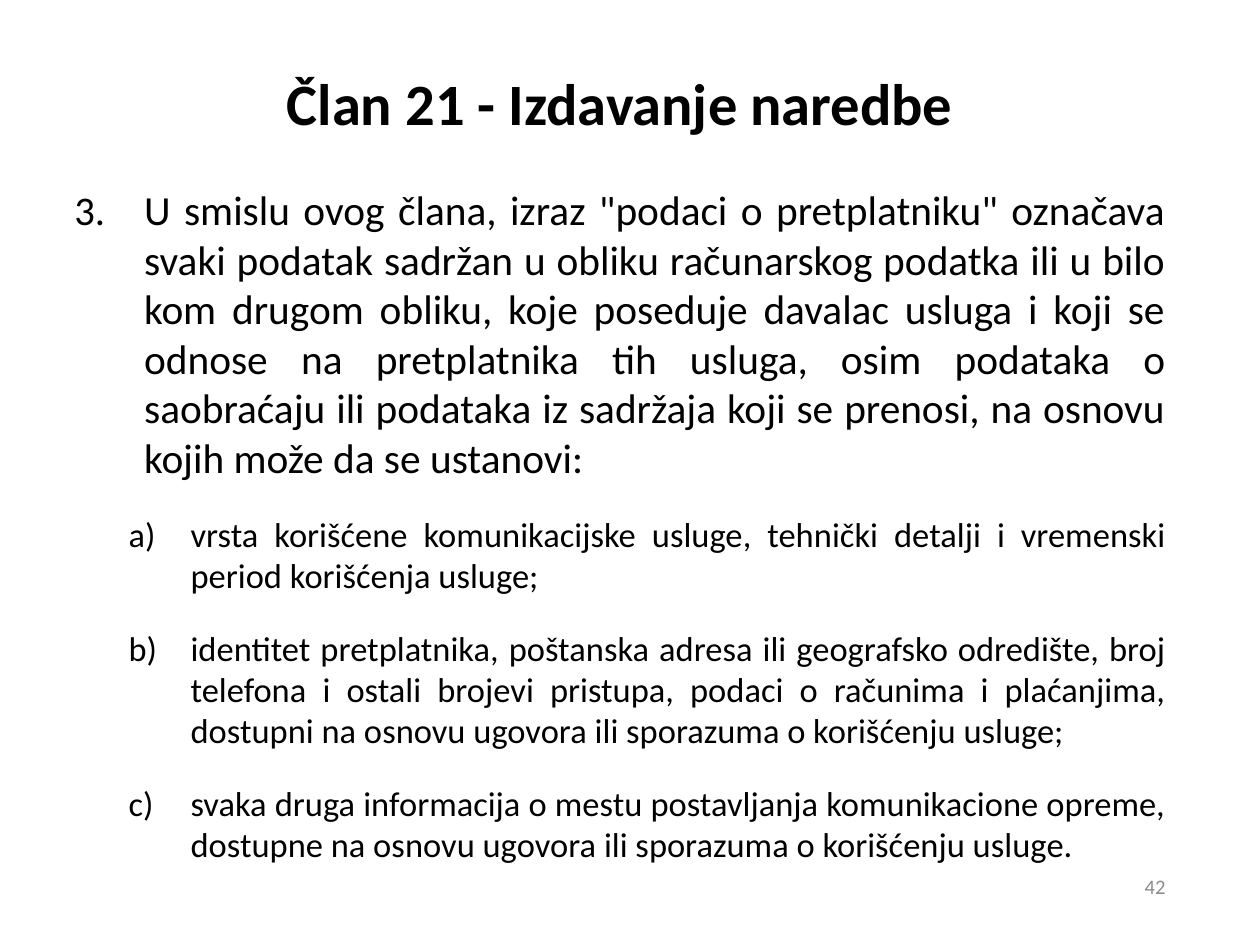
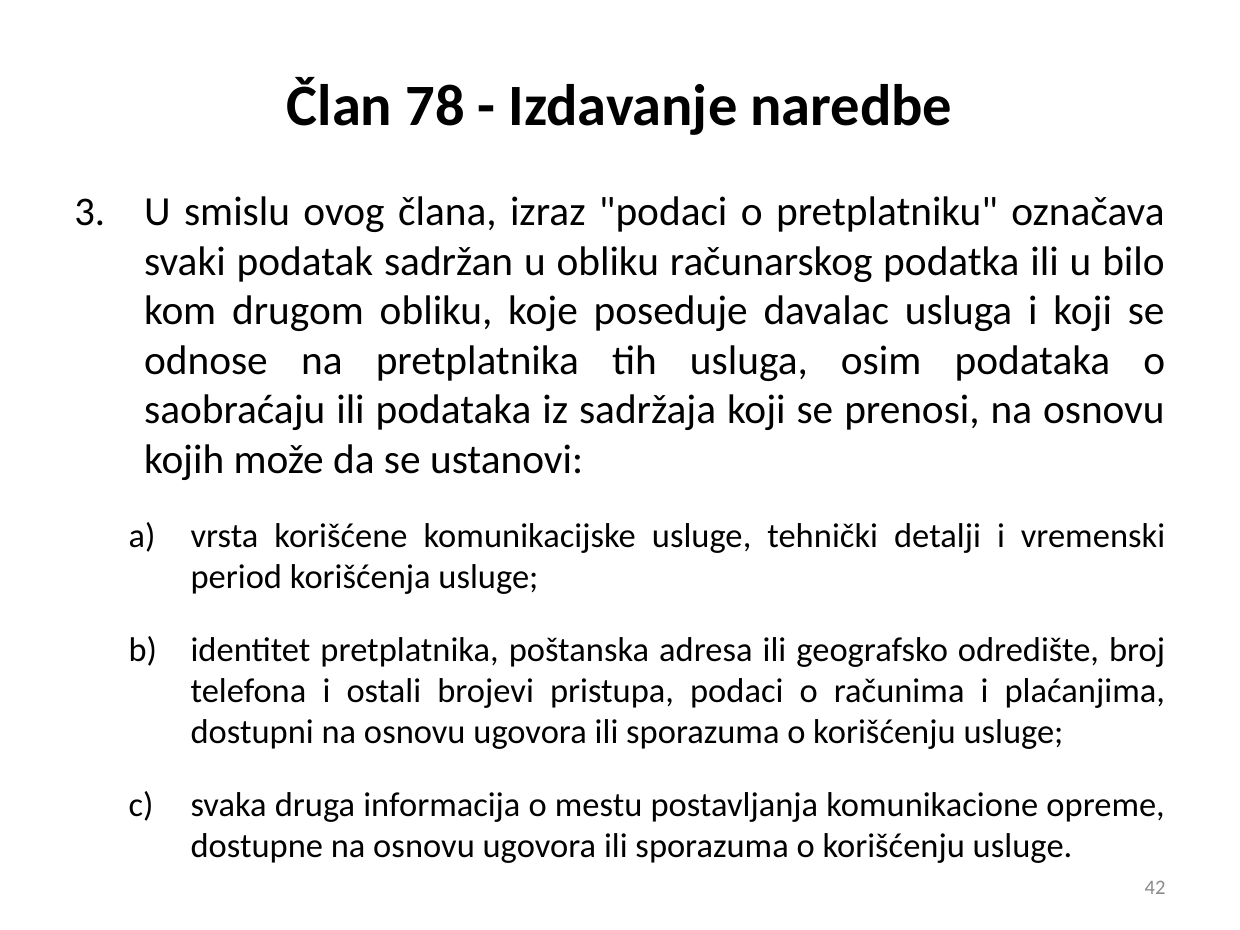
21: 21 -> 78
